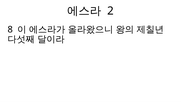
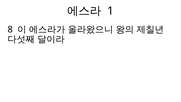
2: 2 -> 1
